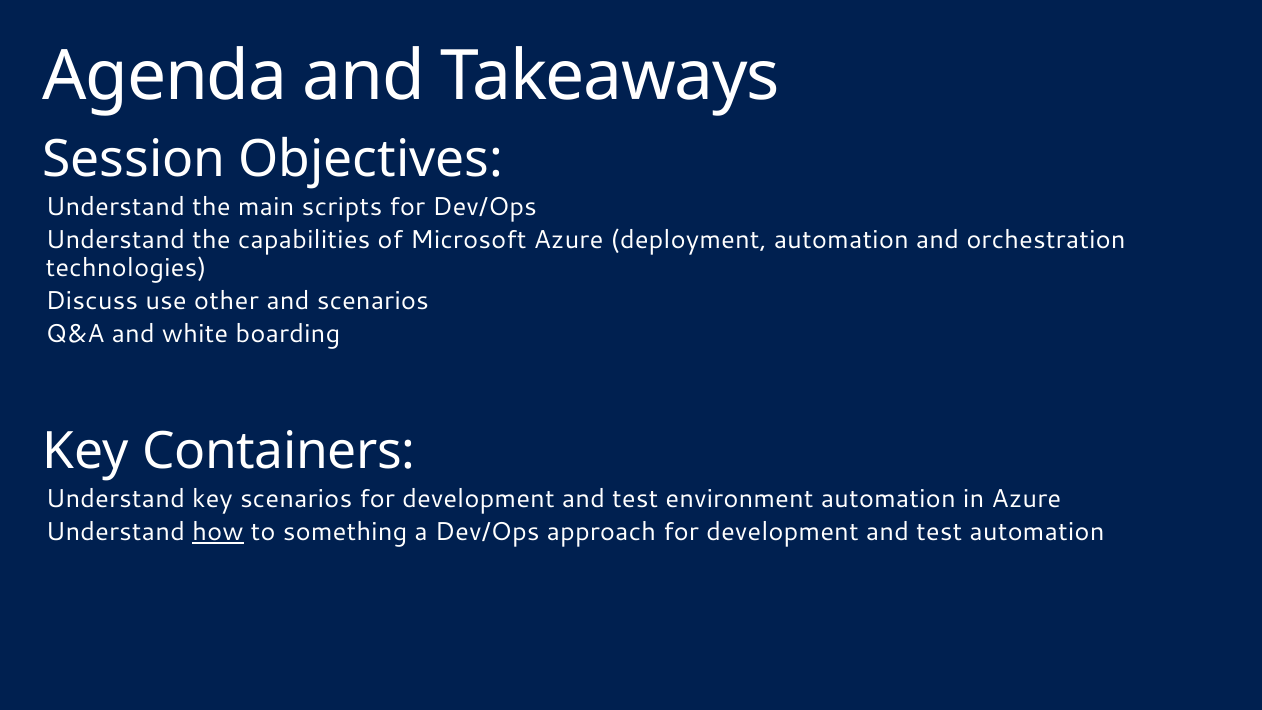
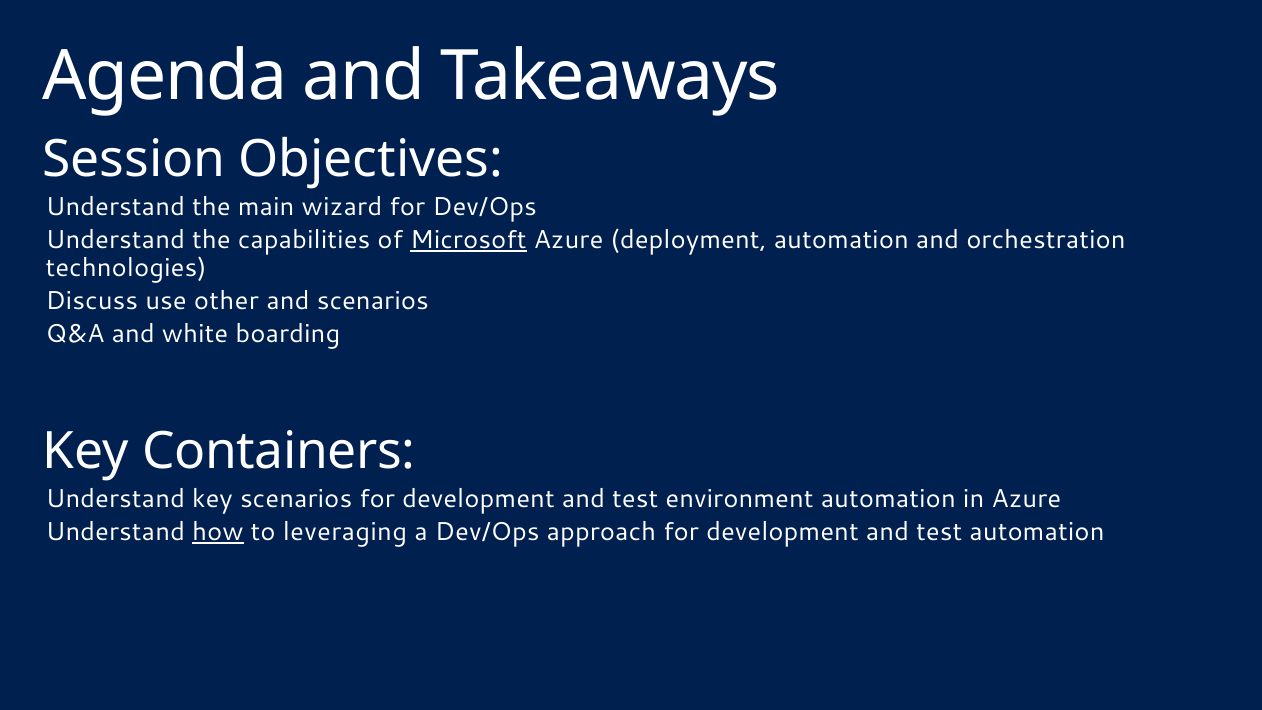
scripts: scripts -> wizard
Microsoft underline: none -> present
something: something -> leveraging
